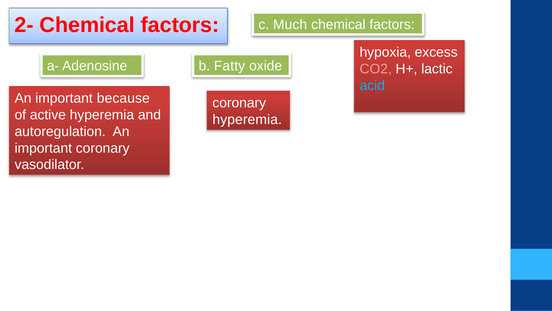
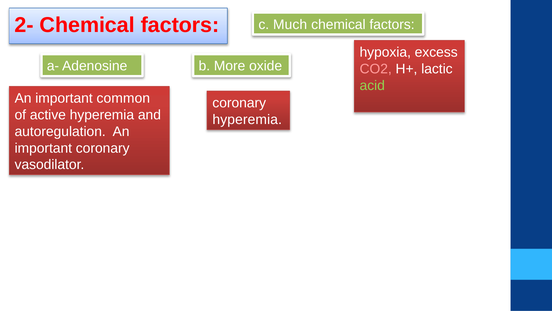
Fatty: Fatty -> More
acid colour: light blue -> light green
because: because -> common
